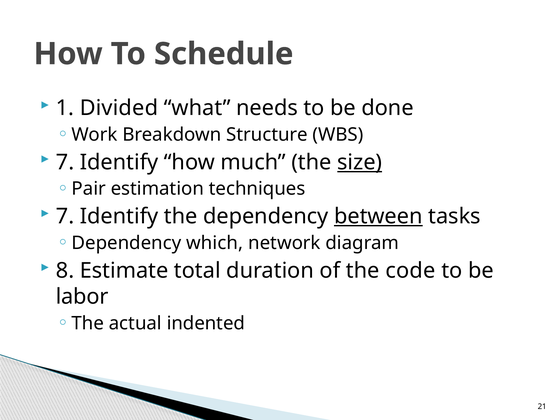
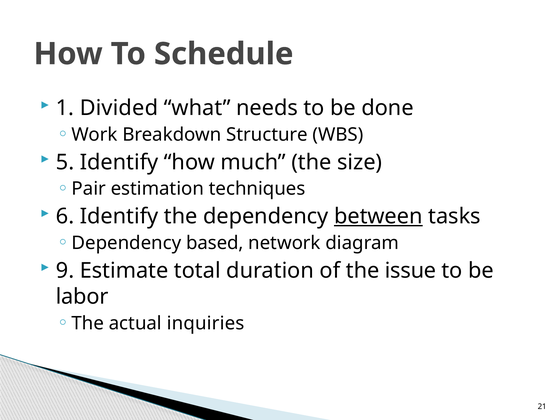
7 at (65, 162): 7 -> 5
size underline: present -> none
7 at (65, 216): 7 -> 6
which: which -> based
8: 8 -> 9
code: code -> issue
indented: indented -> inquiries
